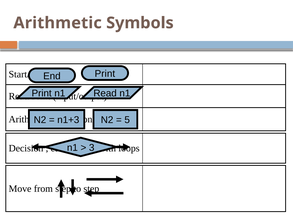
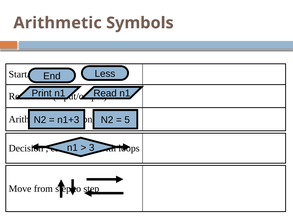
Print at (105, 74): Print -> Less
